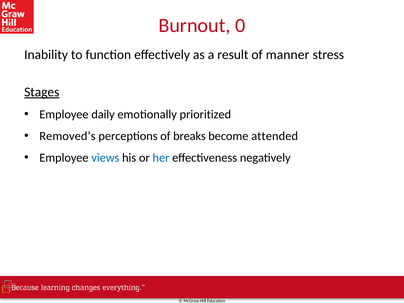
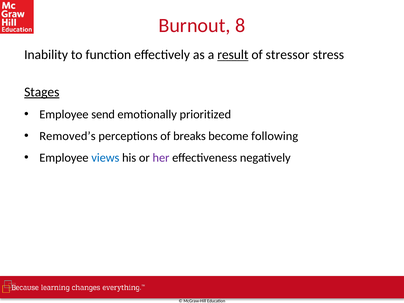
0: 0 -> 8
result underline: none -> present
manner: manner -> stressor
daily: daily -> send
attended: attended -> following
her colour: blue -> purple
